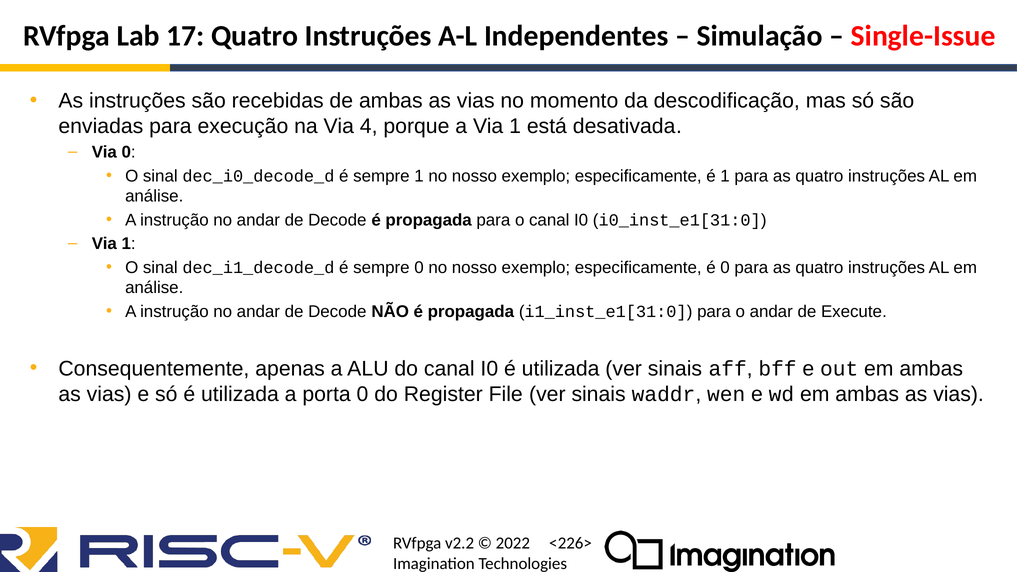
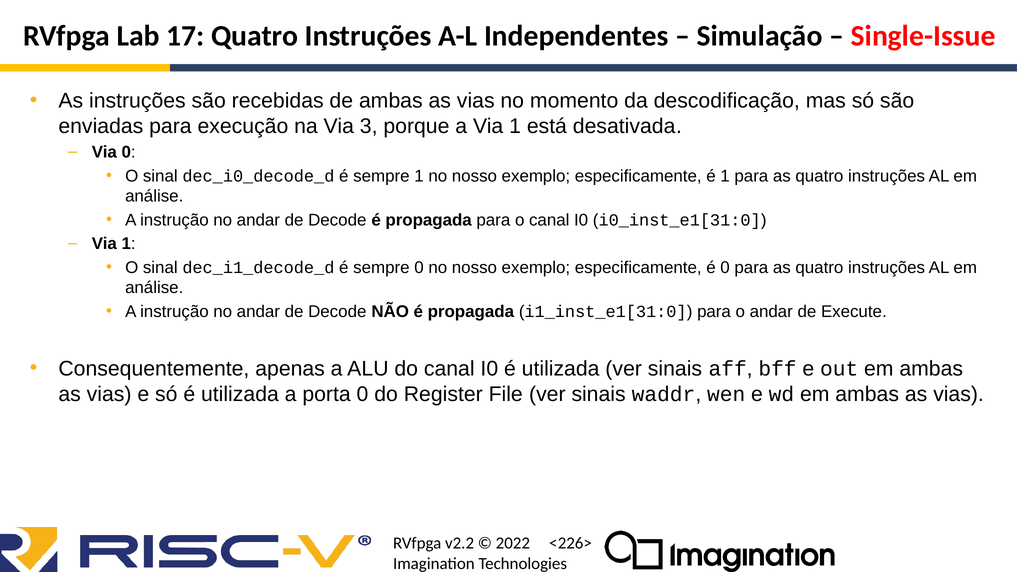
4: 4 -> 3
